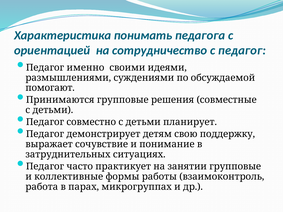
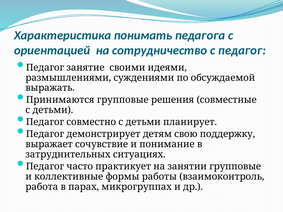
именно: именно -> занятие
помогают: помогают -> выражать
